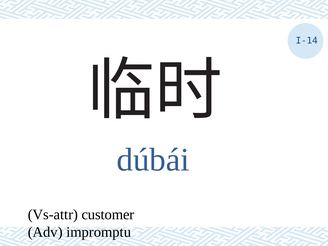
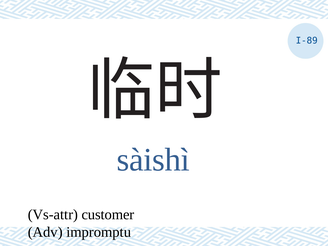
I-14: I-14 -> I-89
dúbái: dúbái -> sàishì
